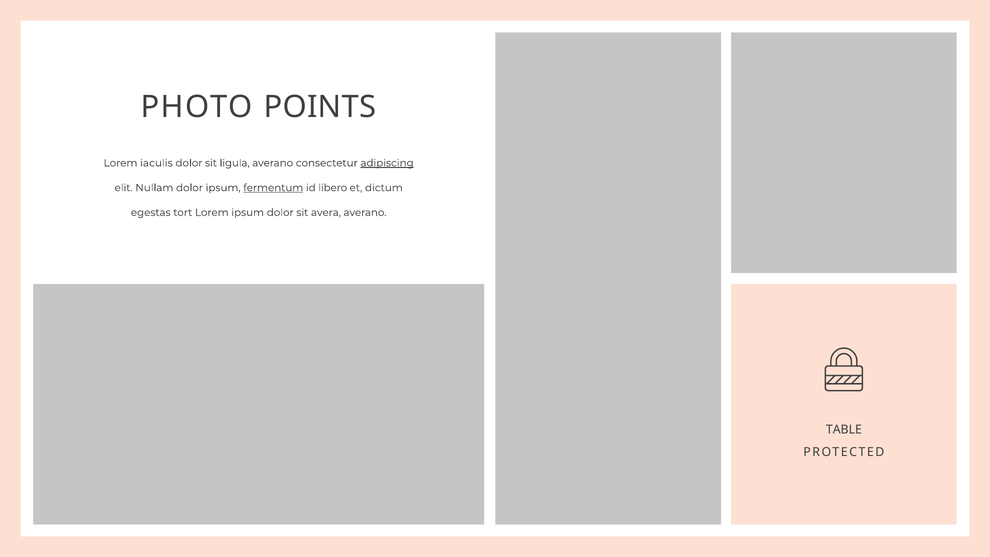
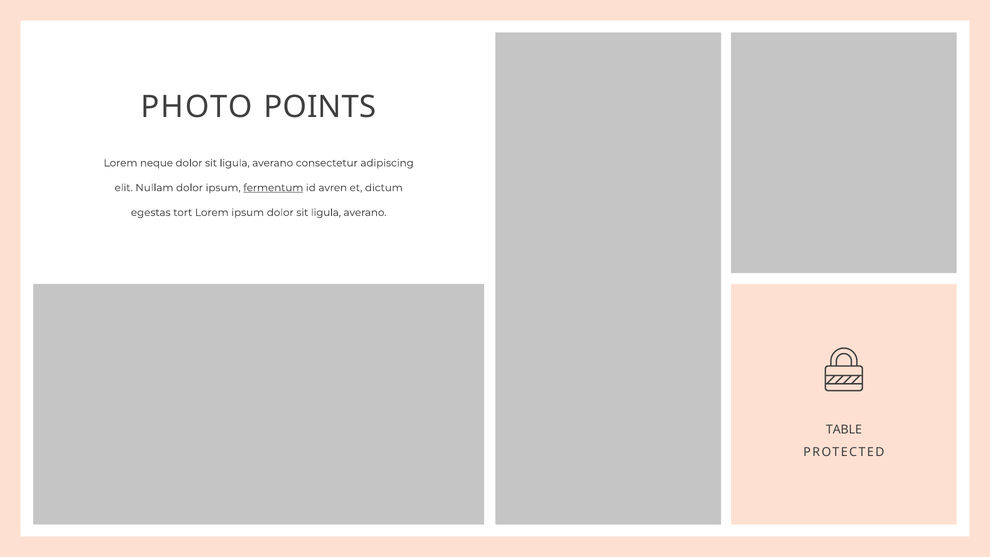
iaculis: iaculis -> neque
adipiscing underline: present -> none
libero: libero -> avren
ipsum dolor sit avera: avera -> ligula
